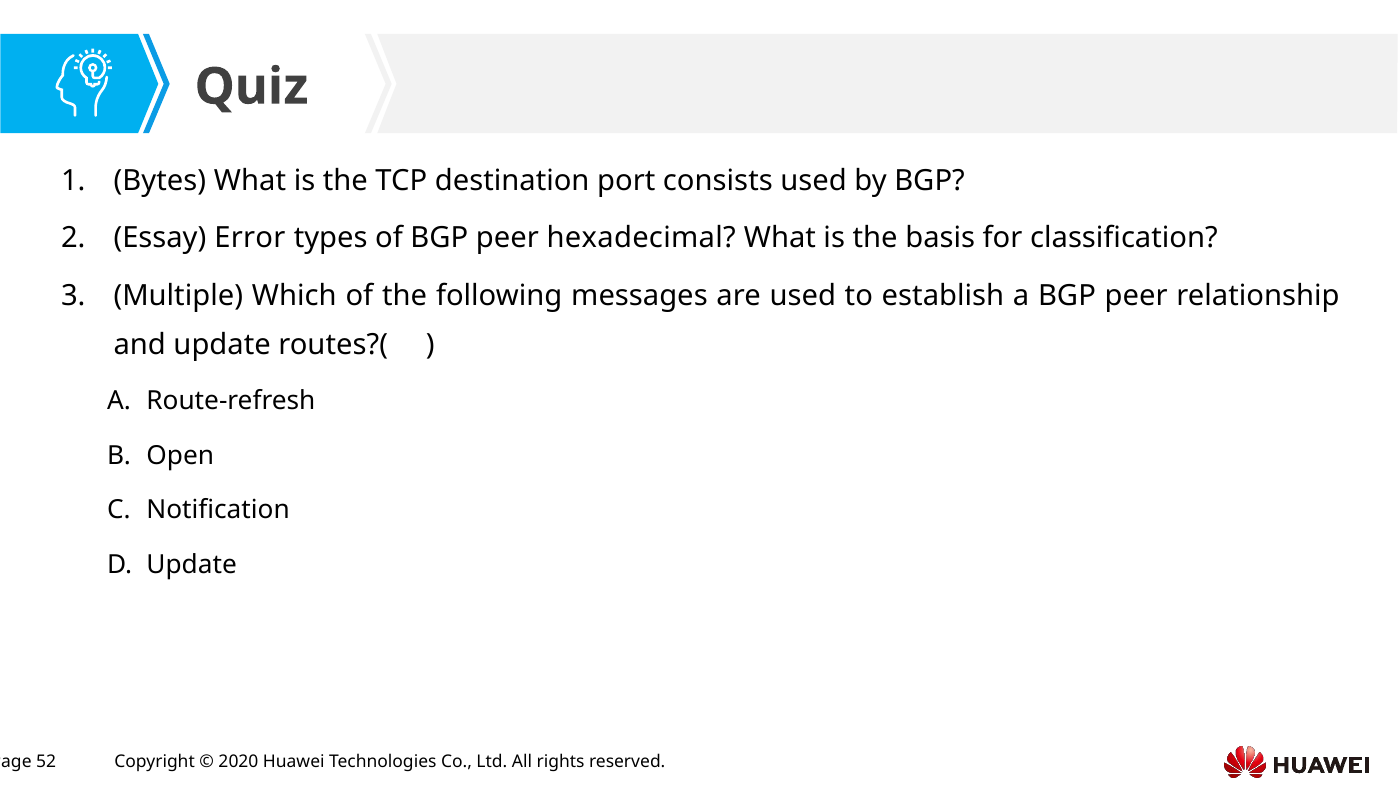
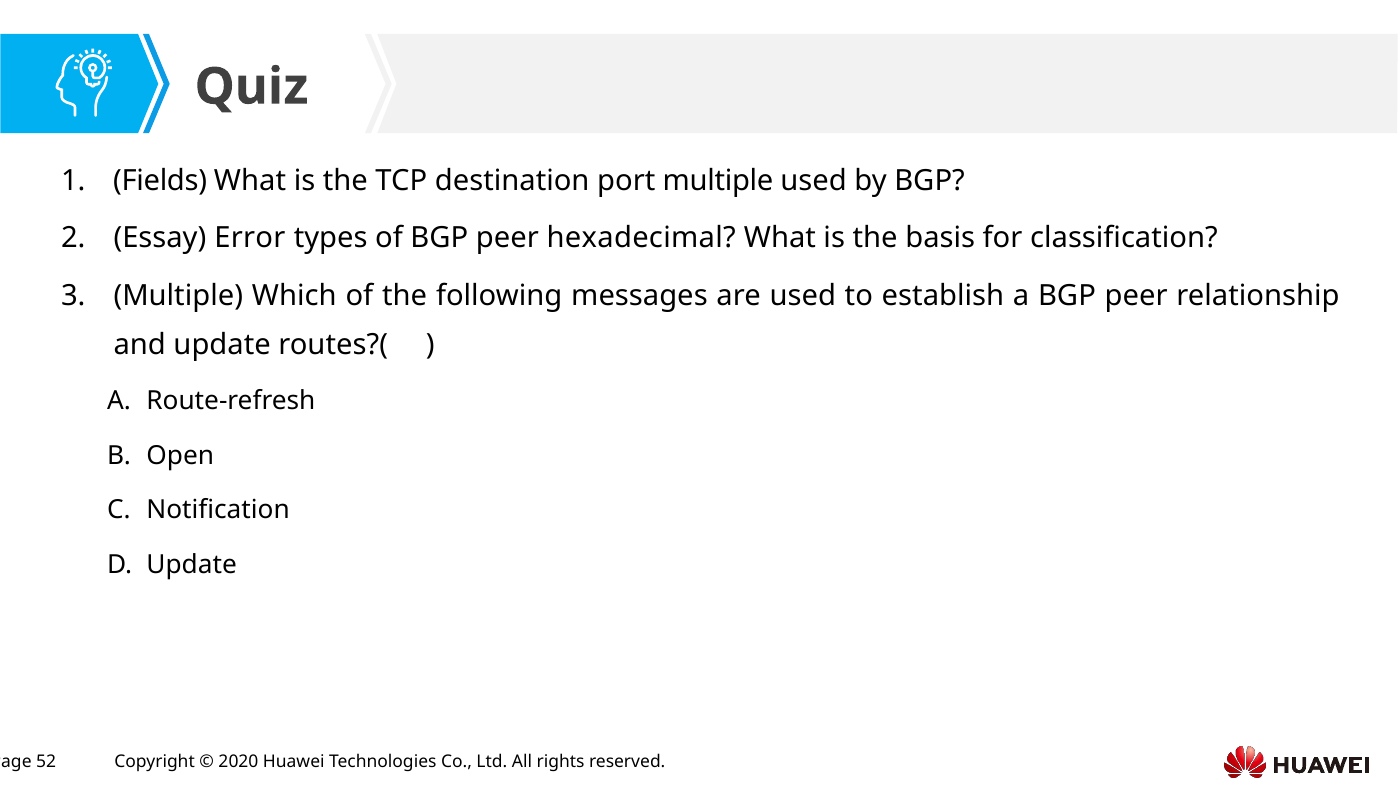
Bytes: Bytes -> Fields
port consists: consists -> multiple
